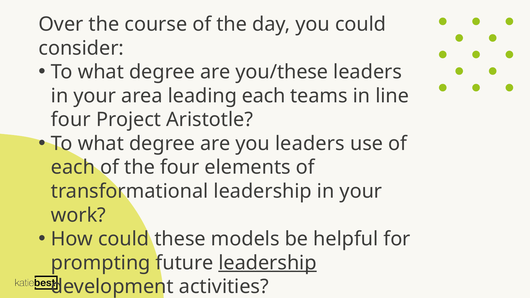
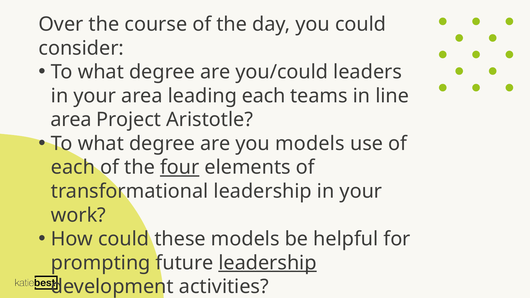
you/these: you/these -> you/could
four at (71, 120): four -> area
you leaders: leaders -> models
four at (180, 168) underline: none -> present
